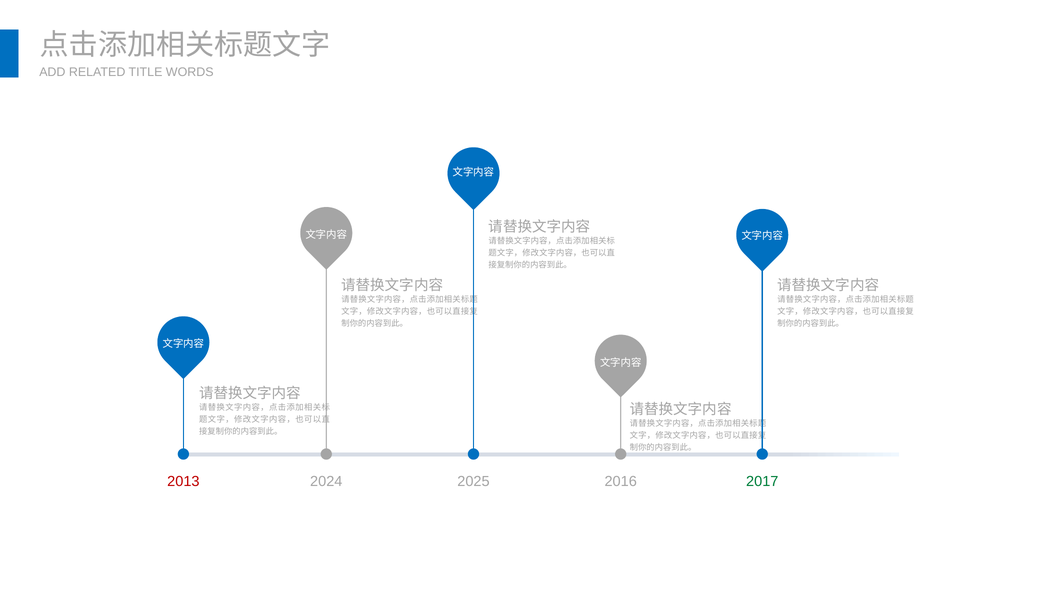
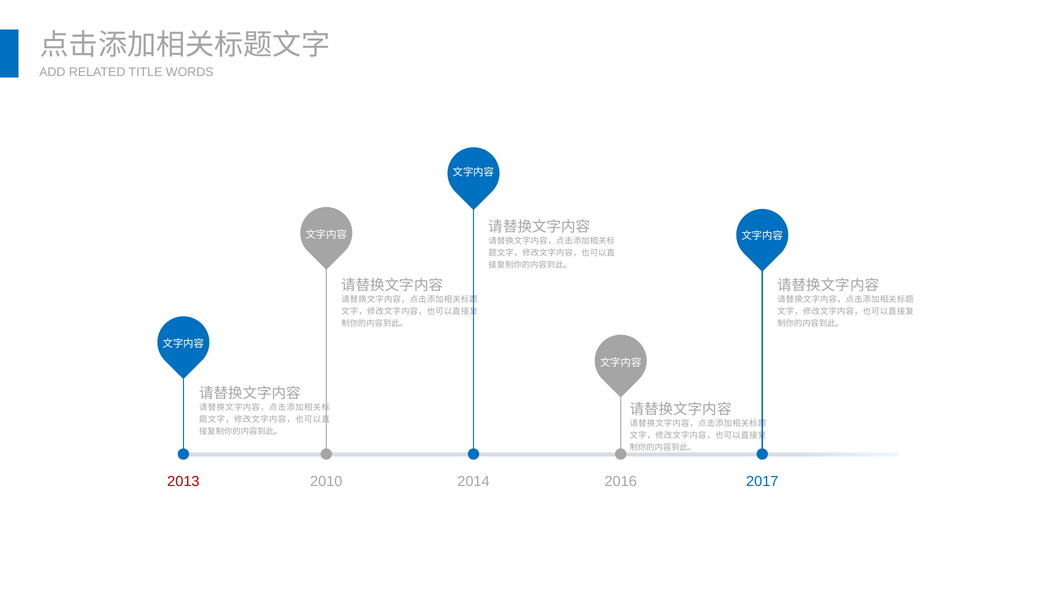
2024: 2024 -> 2010
2025: 2025 -> 2014
2017 colour: green -> blue
